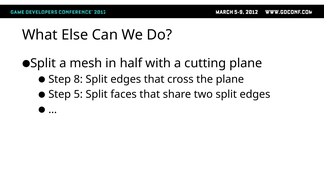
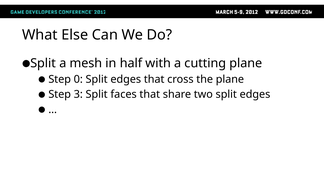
8: 8 -> 0
5: 5 -> 3
